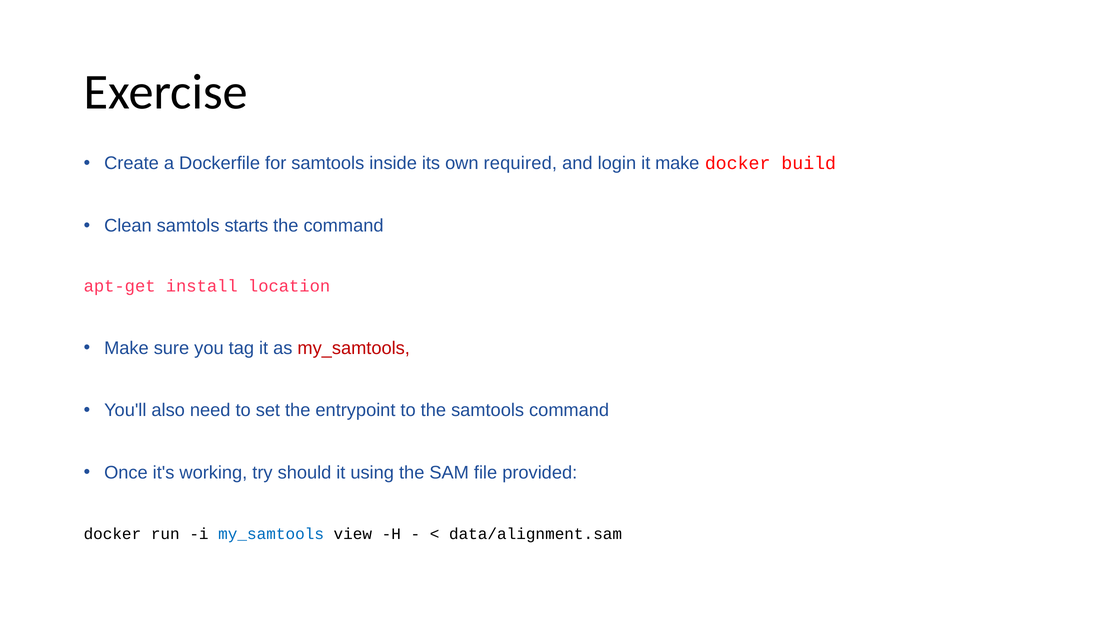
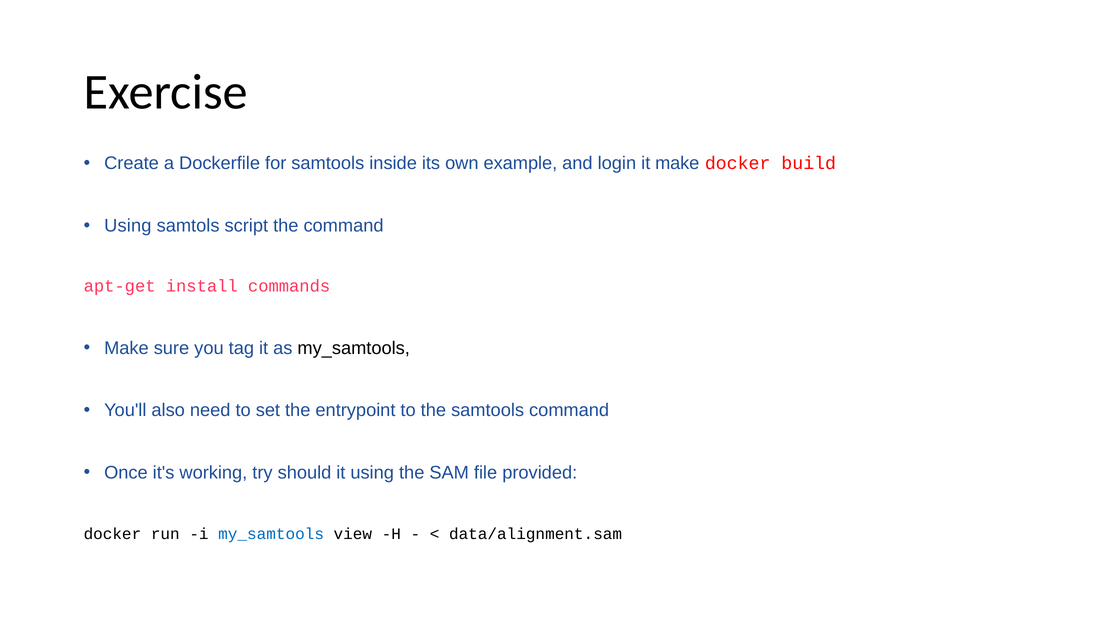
required: required -> example
Clean at (128, 226): Clean -> Using
starts: starts -> script
location: location -> commands
my_samtools at (354, 348) colour: red -> black
